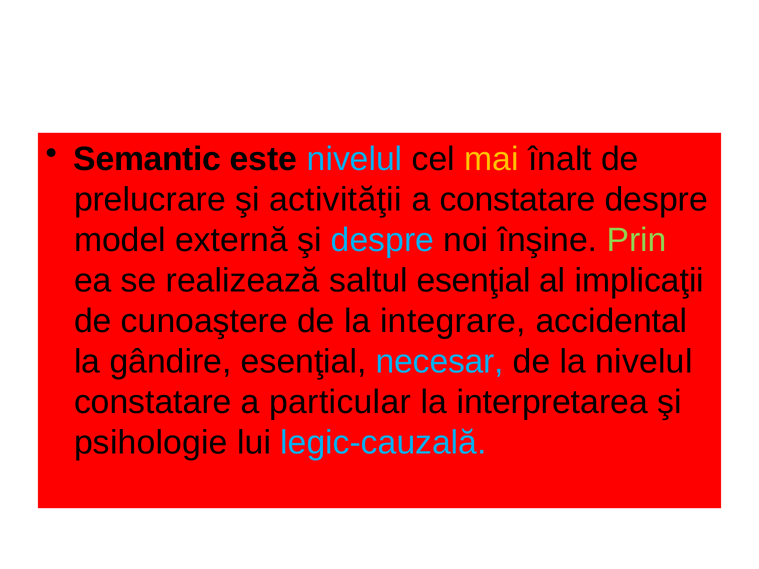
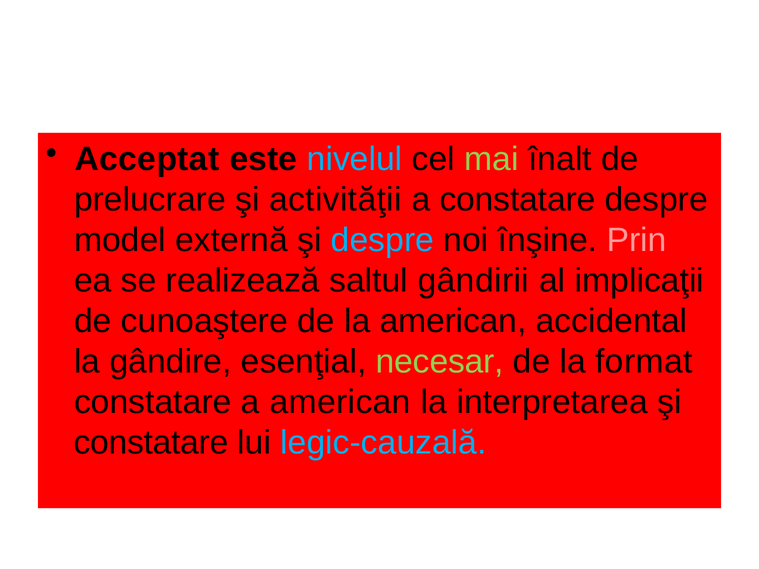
Semantic: Semantic -> Acceptat
mai colour: yellow -> light green
Prin colour: light green -> pink
saltul esenţial: esenţial -> gândirii
la integrare: integrare -> american
necesar colour: light blue -> light green
la nivelul: nivelul -> format
a particular: particular -> american
psihologie at (151, 443): psihologie -> constatare
